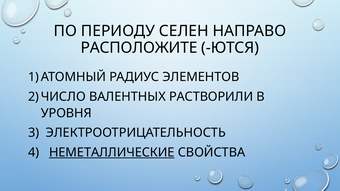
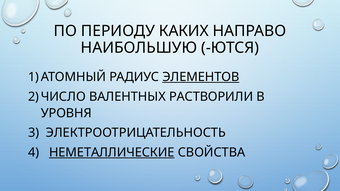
СЕЛЕН: СЕЛЕН -> КАКИХ
РАСПОЛОЖИТЕ: РАСПОЛОЖИТЕ -> НАИБОЛЬШУЮ
ЭЛЕМЕНТОВ underline: none -> present
